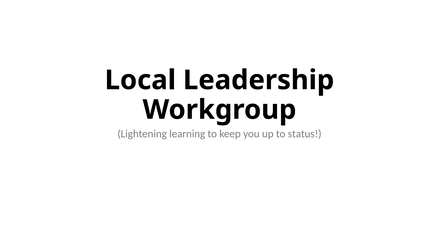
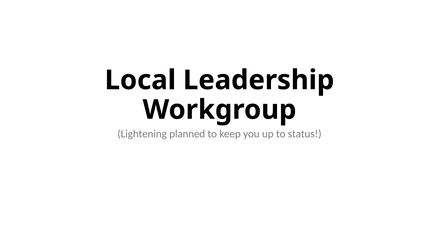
learning: learning -> planned
